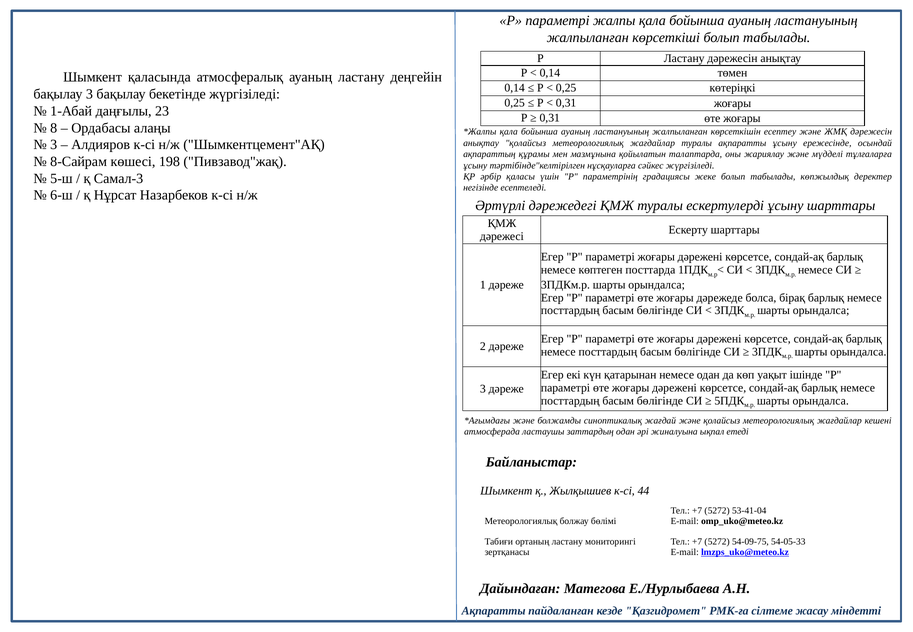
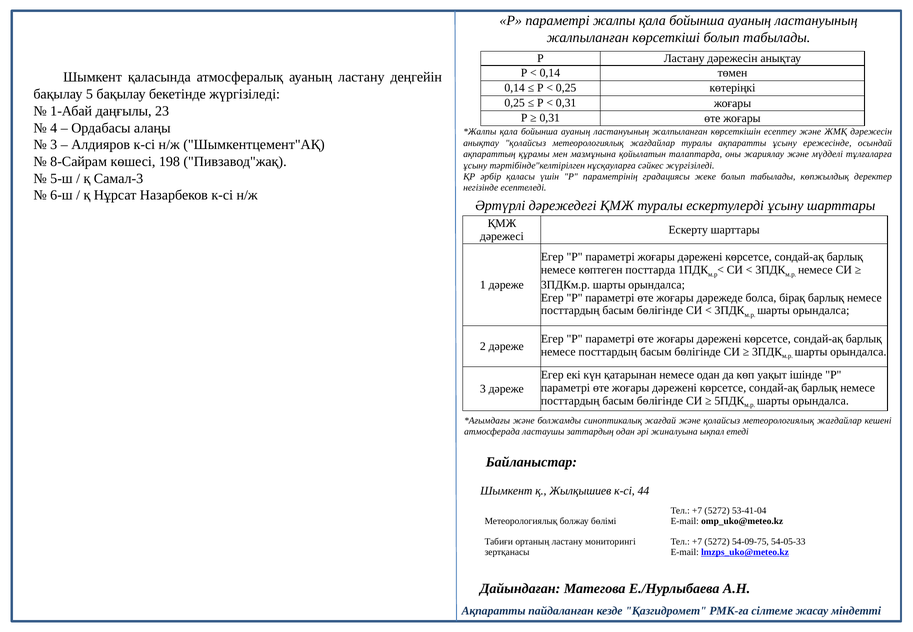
бақылау 3: 3 -> 5
8: 8 -> 4
